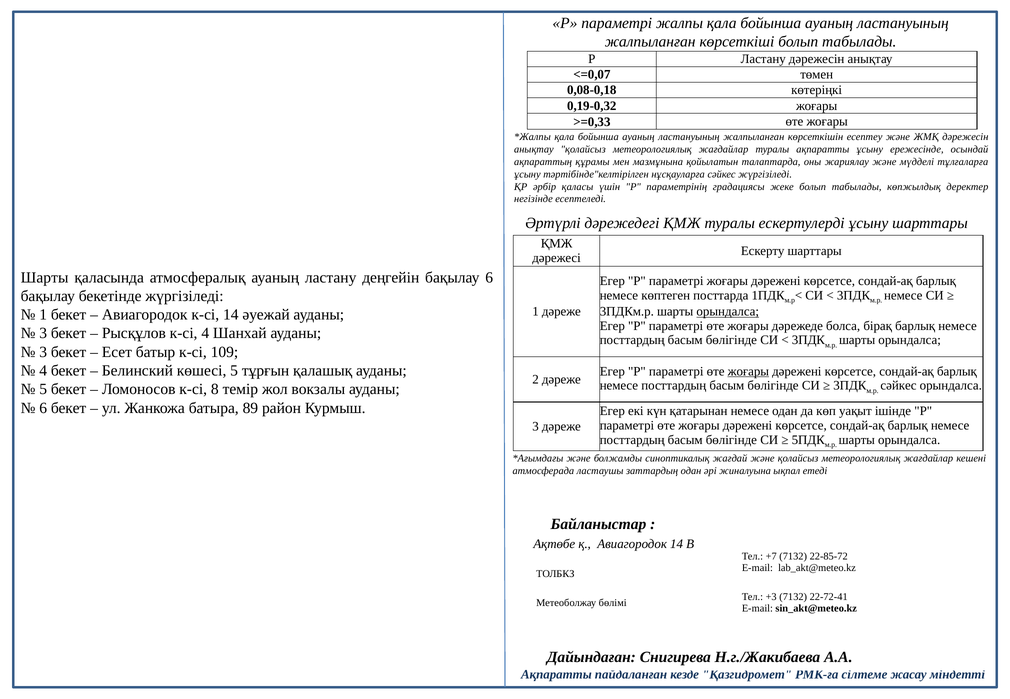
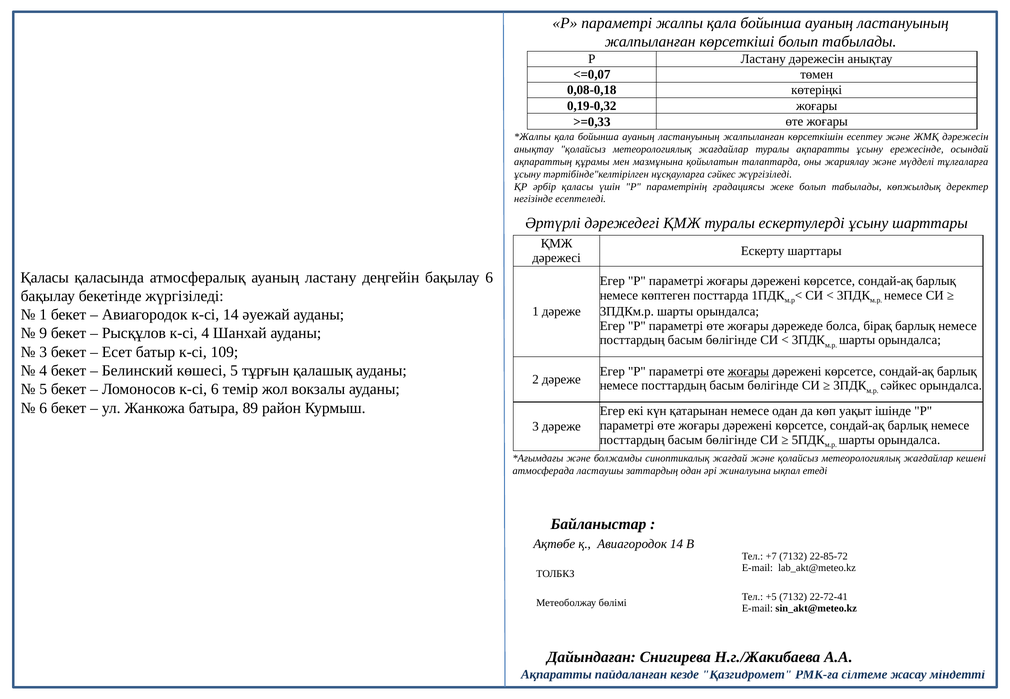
Шарты at (45, 278): Шарты -> Қаласы
орындалса at (728, 312) underline: present -> none
3 at (43, 333): 3 -> 9
к-сі 8: 8 -> 6
+3: +3 -> +5
